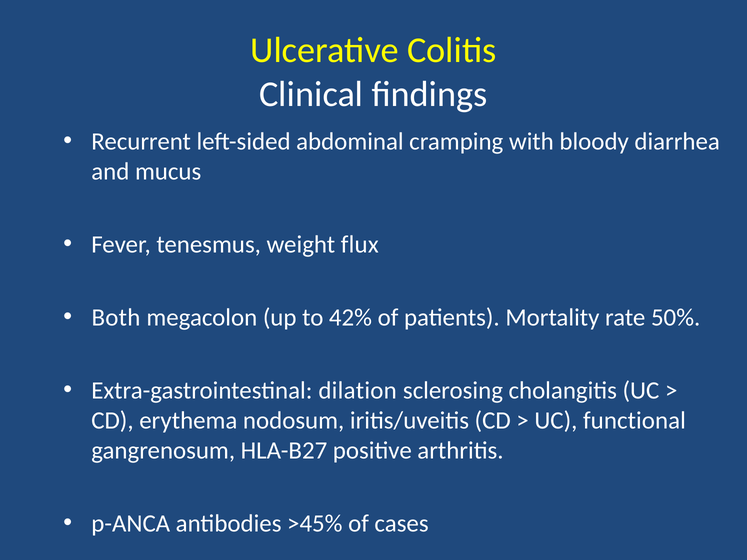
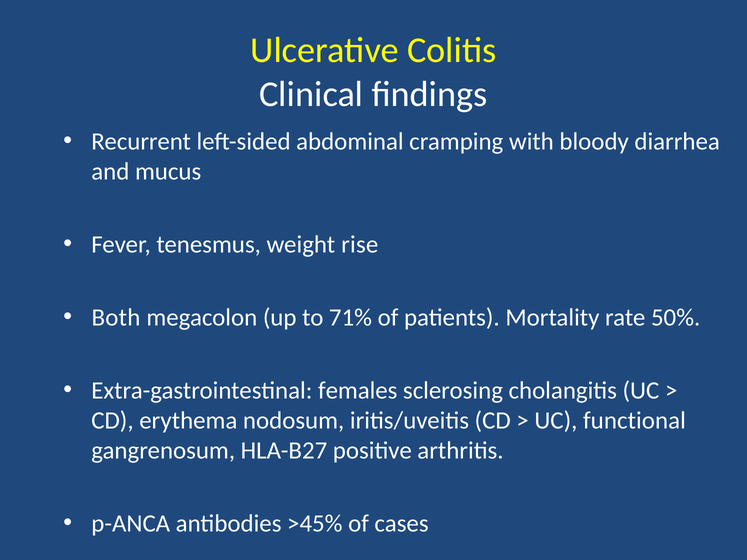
flux: flux -> rise
42%: 42% -> 71%
dilation: dilation -> females
